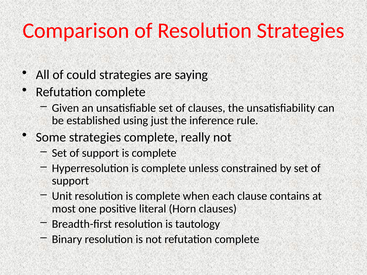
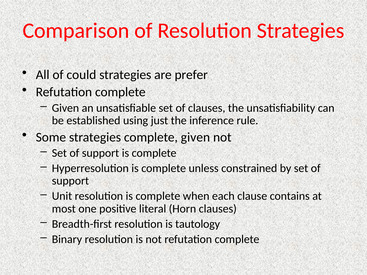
saying: saying -> prefer
complete really: really -> given
